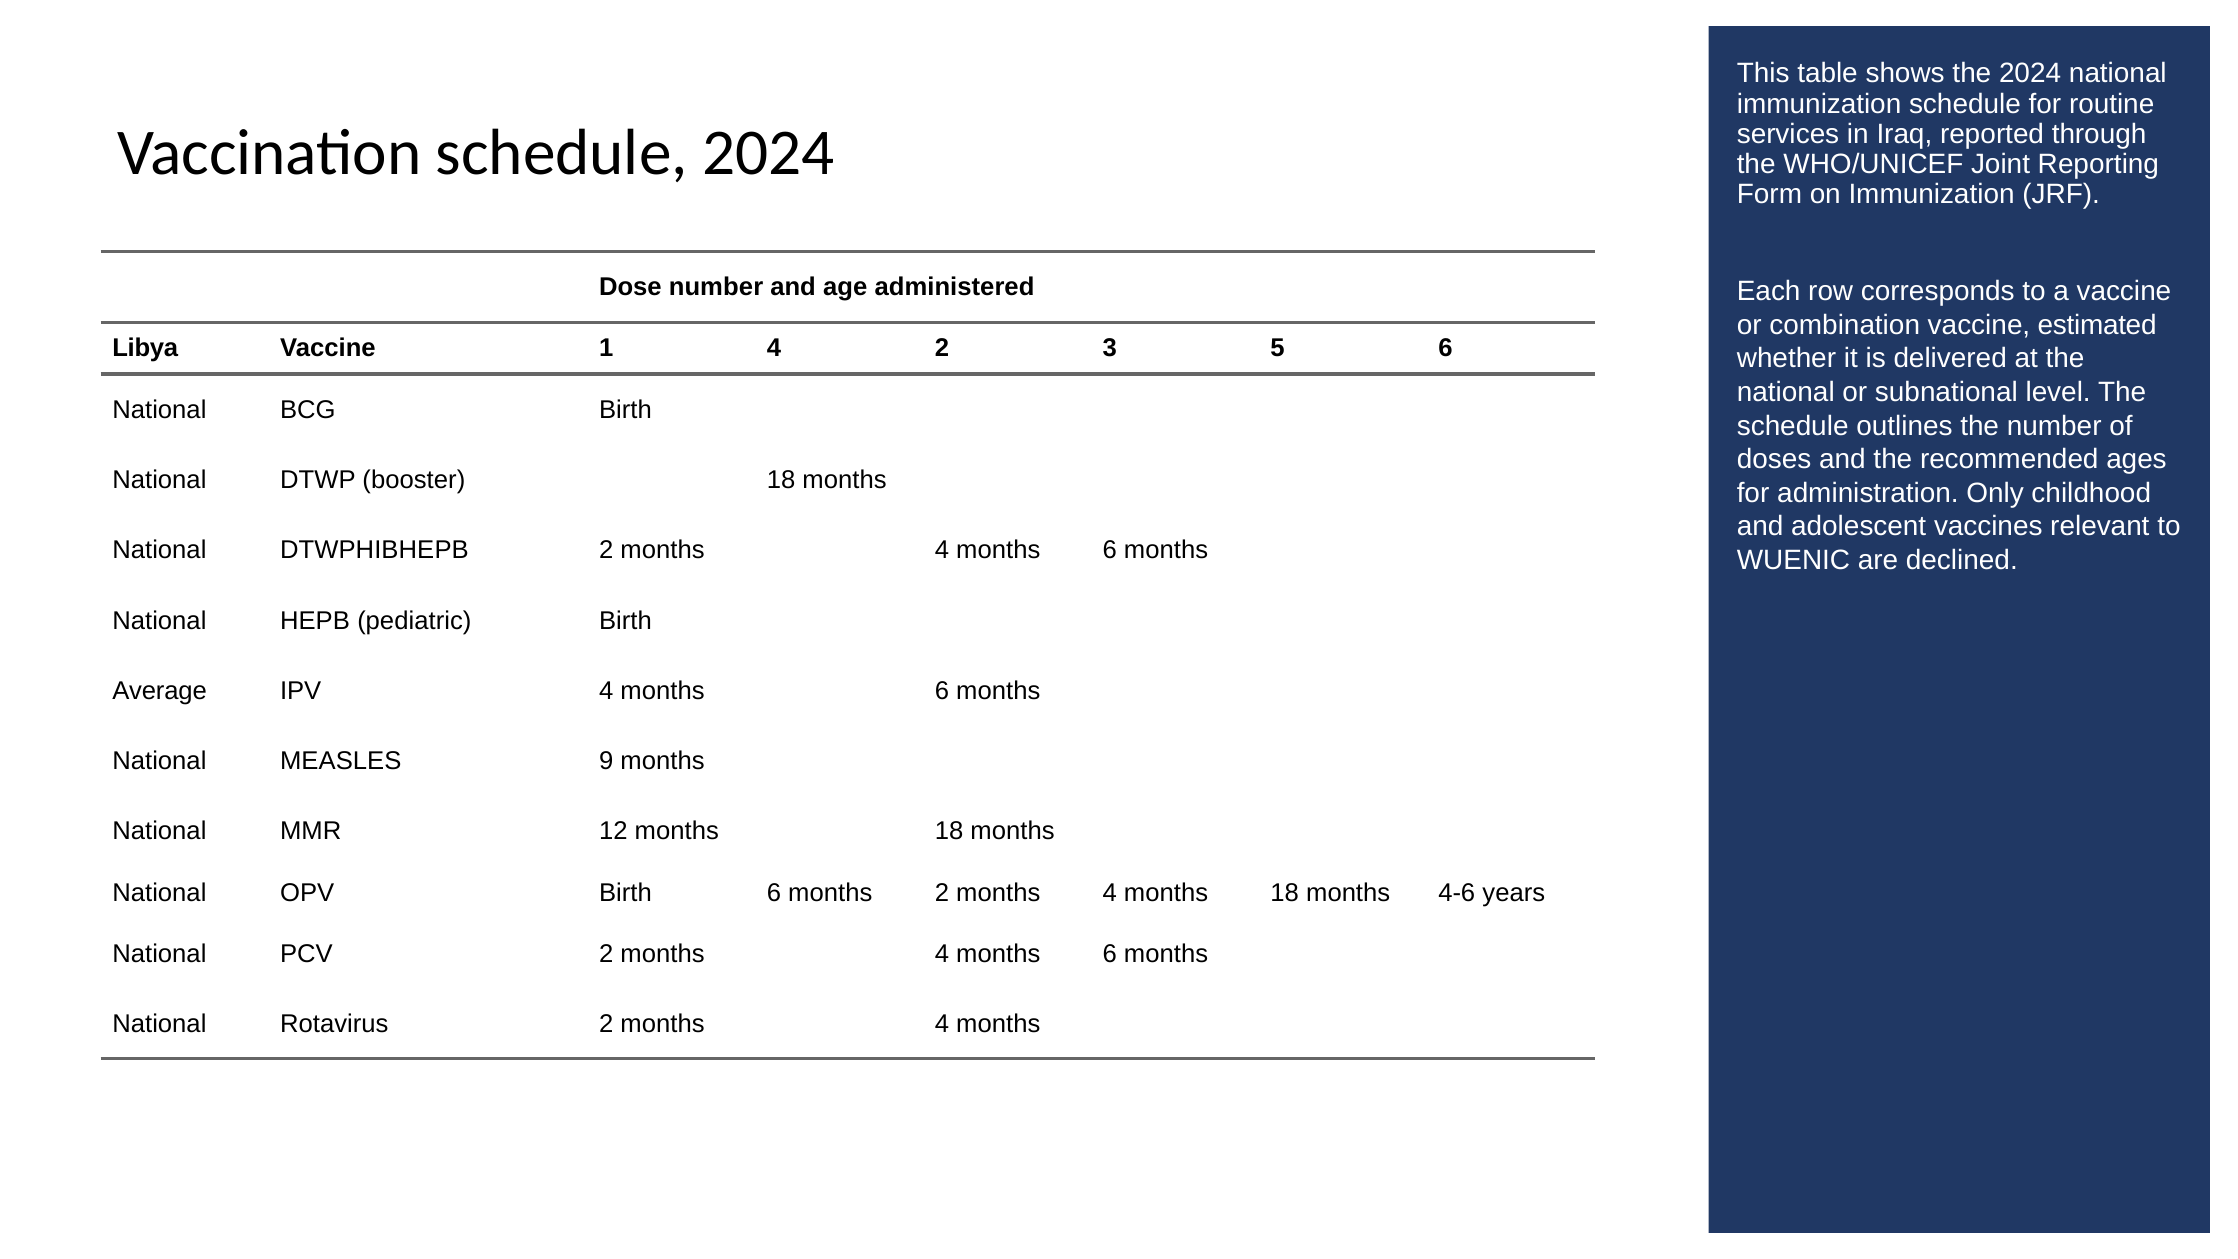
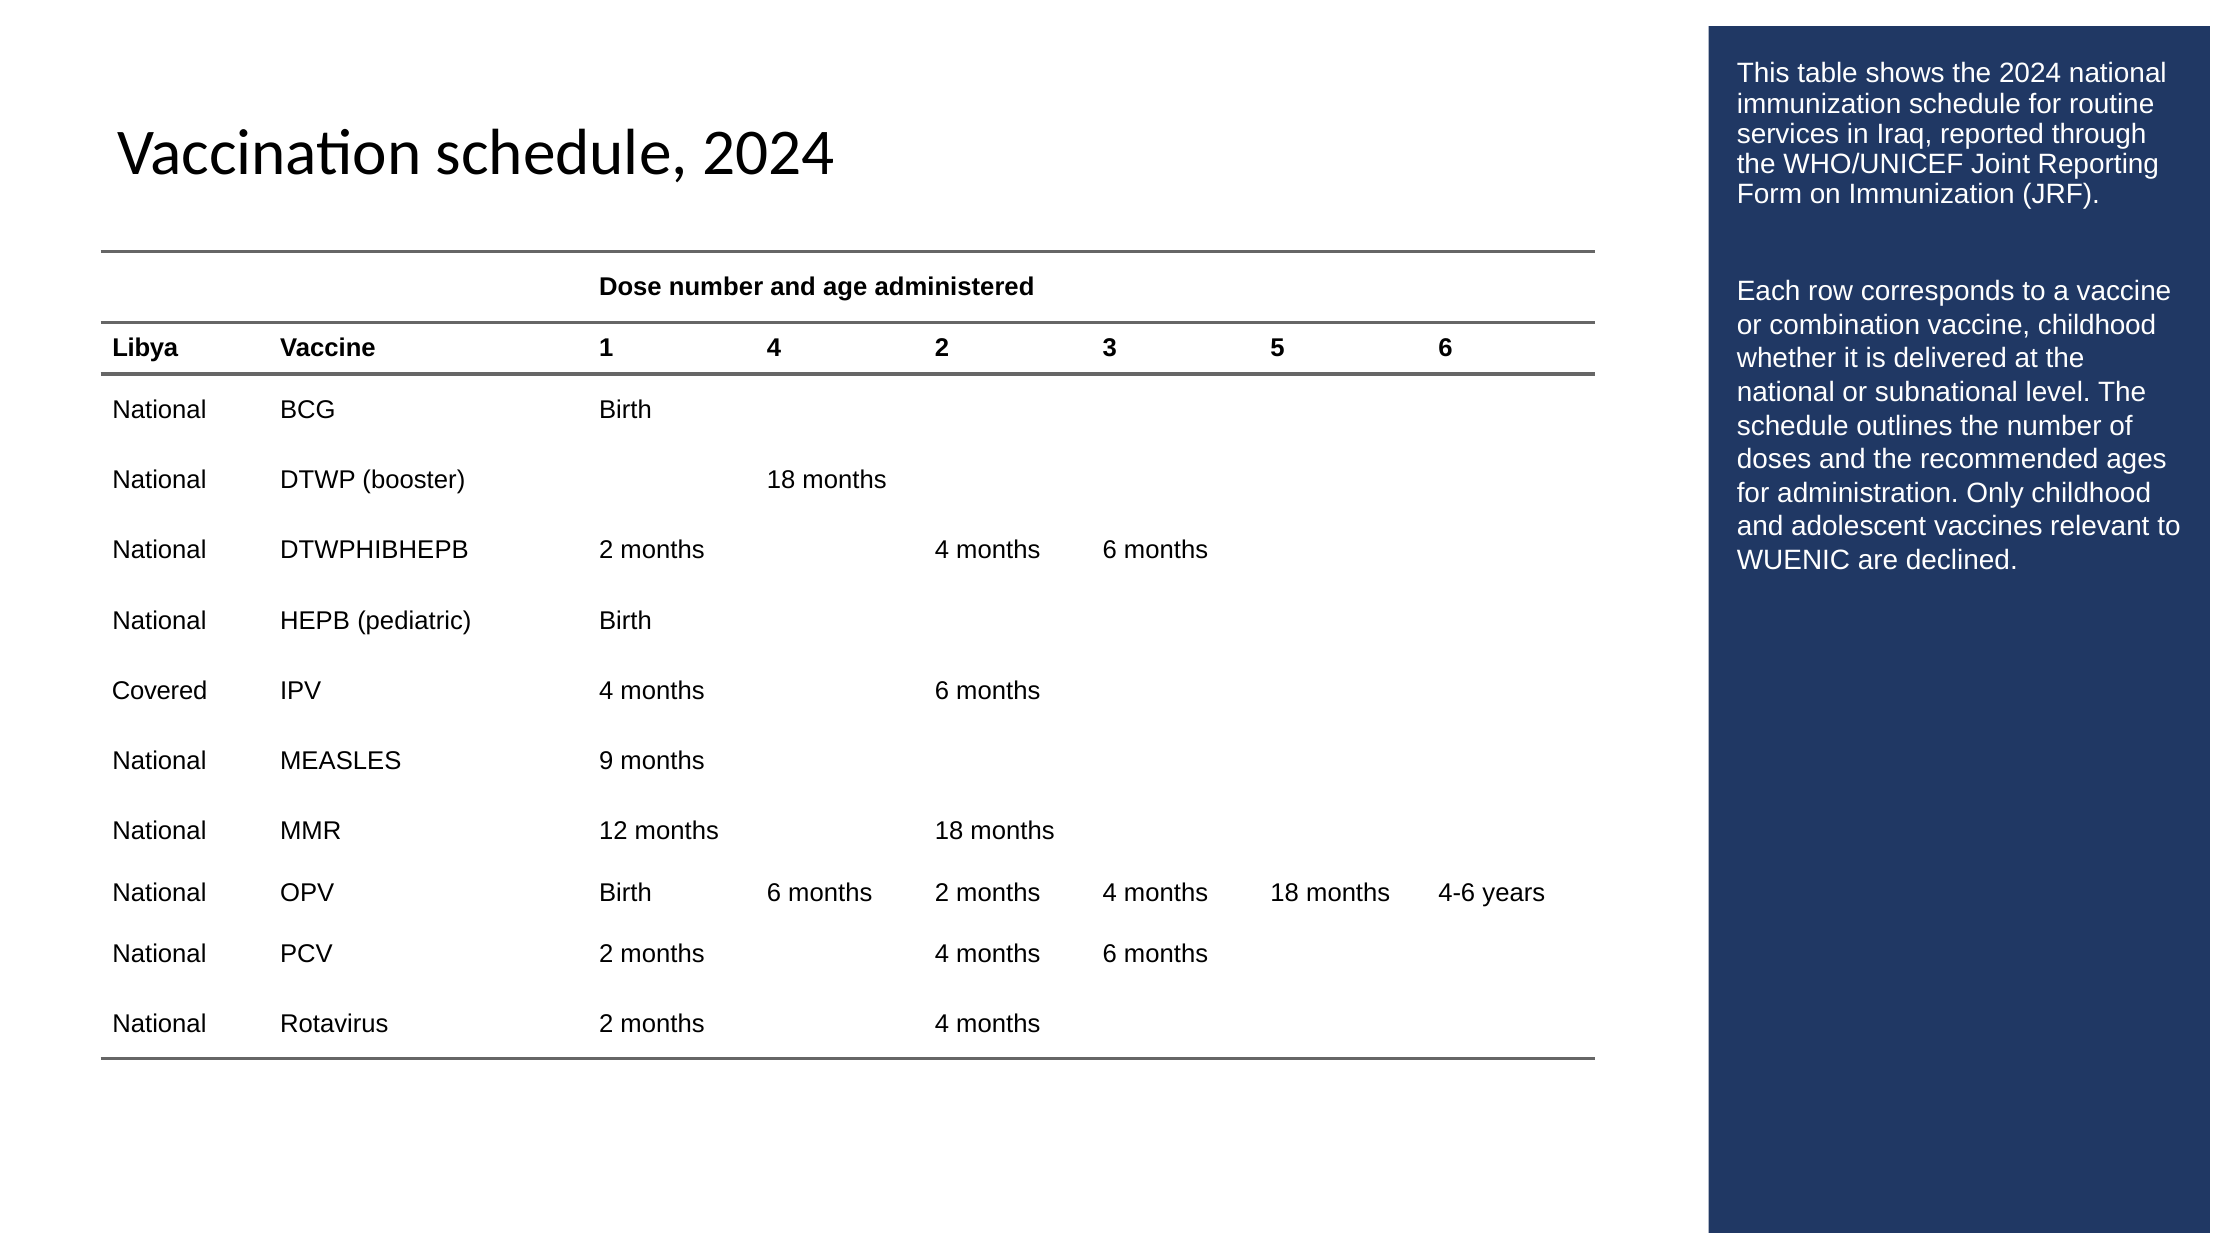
vaccine estimated: estimated -> childhood
Average: Average -> Covered
